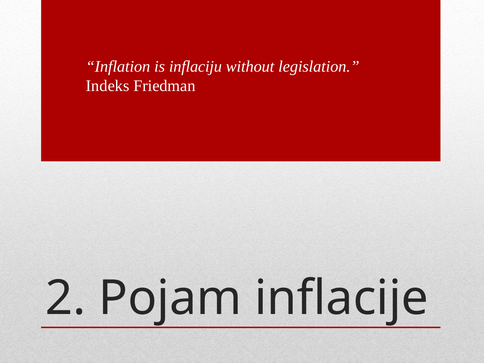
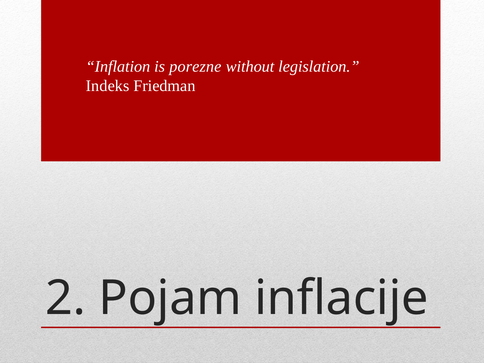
inflaciju: inflaciju -> porezne
